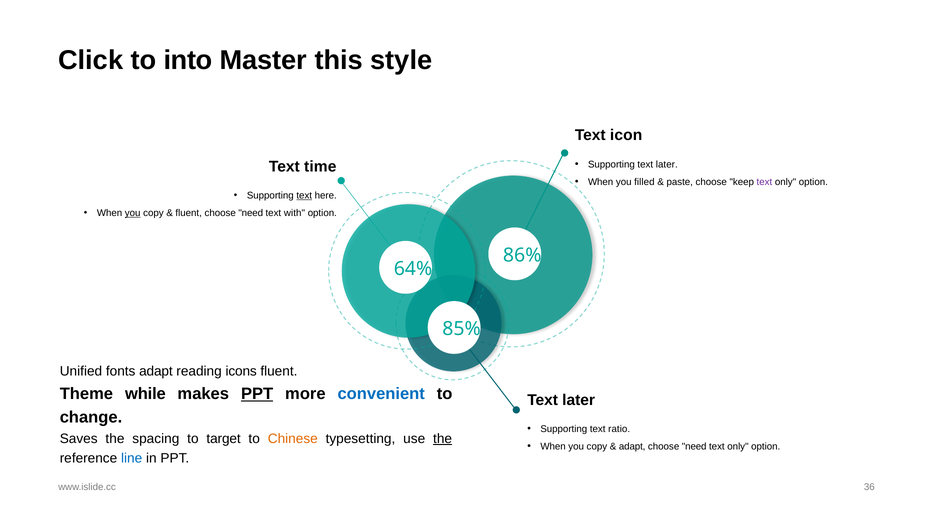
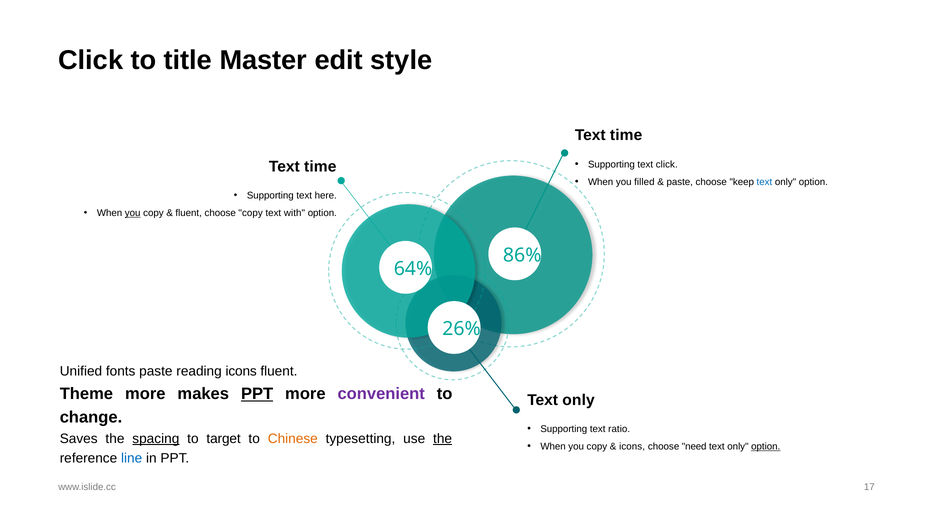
into: into -> title
this: this -> edit
icon at (626, 135): icon -> time
later at (667, 164): later -> click
text at (764, 182) colour: purple -> blue
text at (304, 196) underline: present -> none
need at (251, 213): need -> copy
85%: 85% -> 26%
fonts adapt: adapt -> paste
Theme while: while -> more
convenient colour: blue -> purple
later at (579, 400): later -> only
spacing underline: none -> present
adapt at (632, 446): adapt -> icons
option at (766, 446) underline: none -> present
36: 36 -> 17
